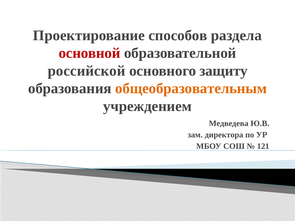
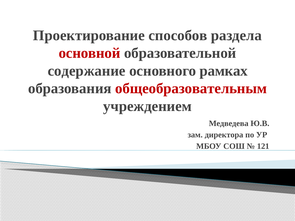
российской: российской -> содержание
защиту: защиту -> рамках
общеобразовательным colour: orange -> red
